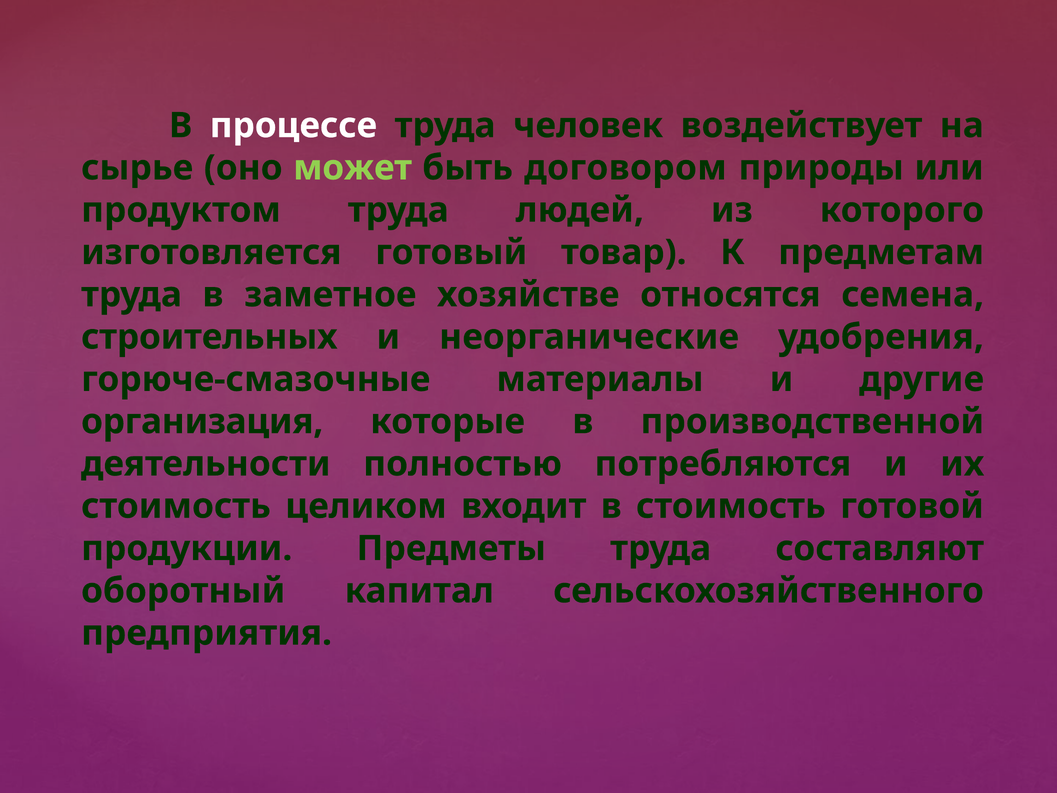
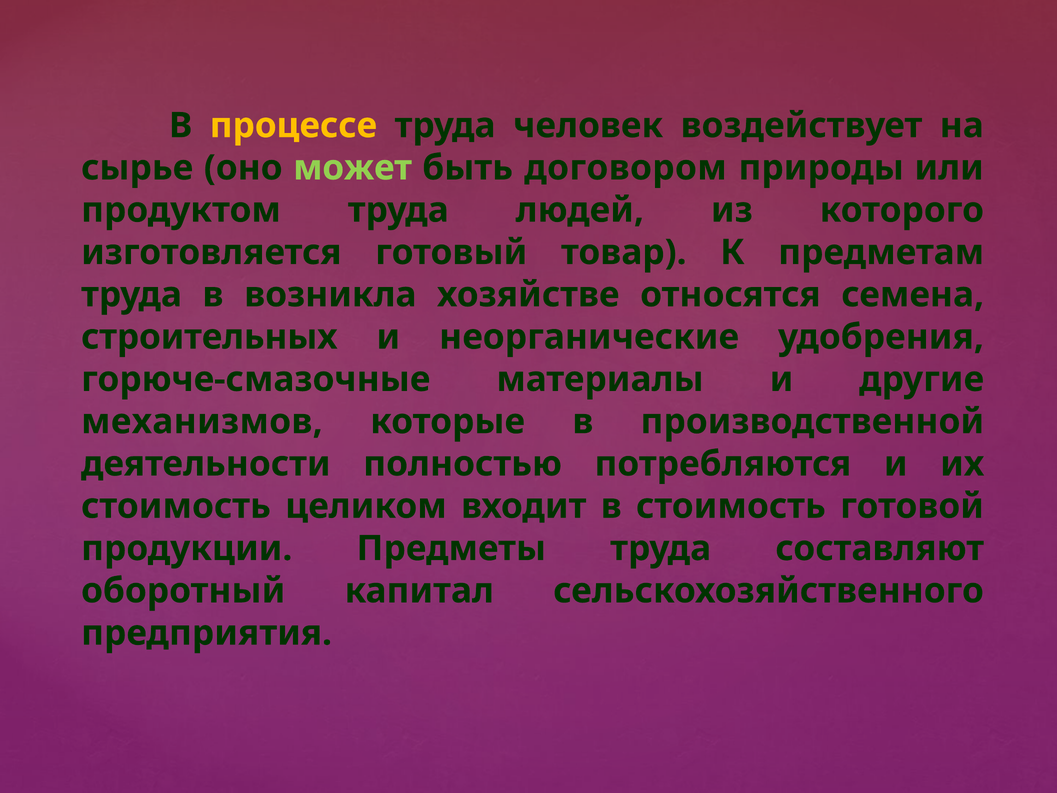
процессе colour: white -> yellow
заметное: заметное -> возникла
организация: организация -> механизмов
